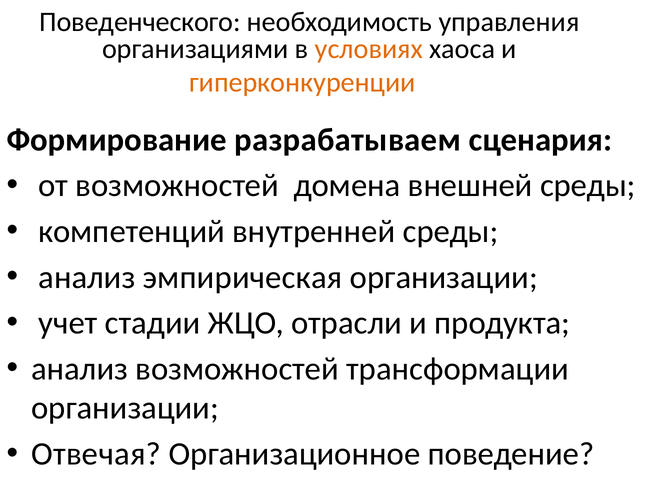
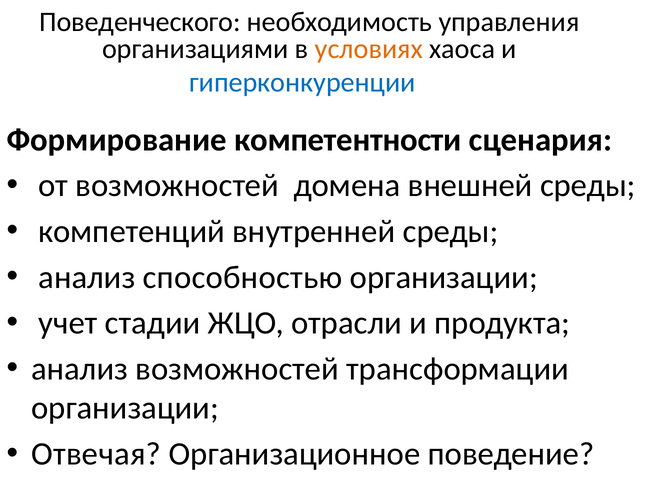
гиперконкуренции colour: orange -> blue
разрабатываем: разрабатываем -> компетентности
эмпирическая: эмпирическая -> способностью
